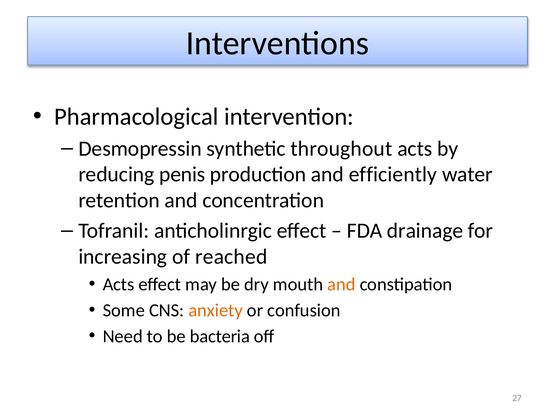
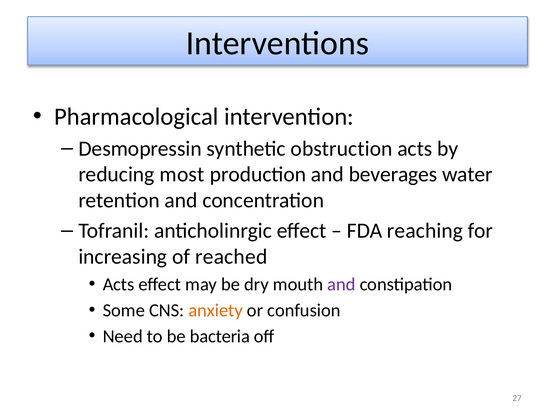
throughout: throughout -> obstruction
penis: penis -> most
efficiently: efficiently -> beverages
drainage: drainage -> reaching
and at (341, 284) colour: orange -> purple
